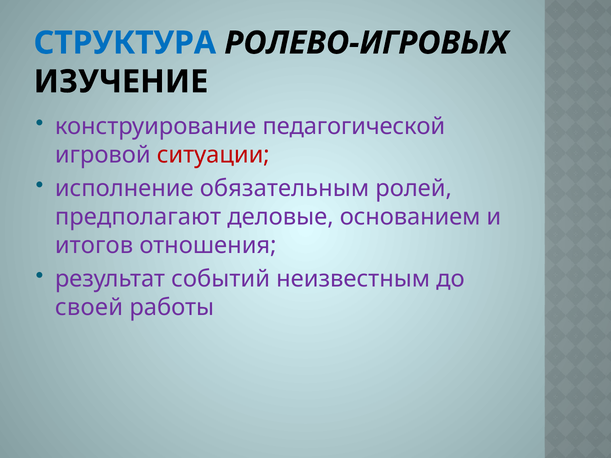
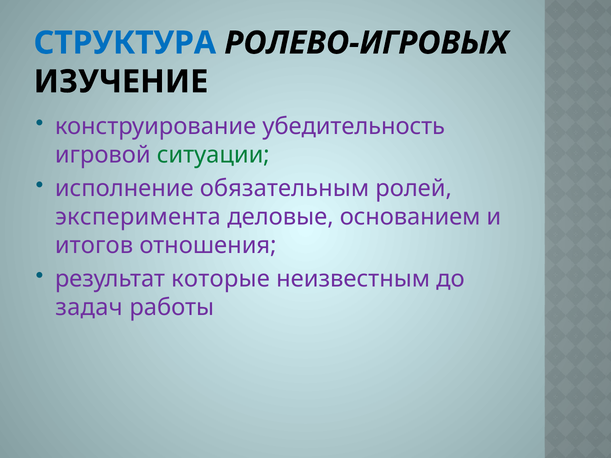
педагогической: педагогической -> убедительность
ситуации colour: red -> green
предполагают: предполагают -> эксперимента
событий: событий -> которые
своей: своей -> задач
